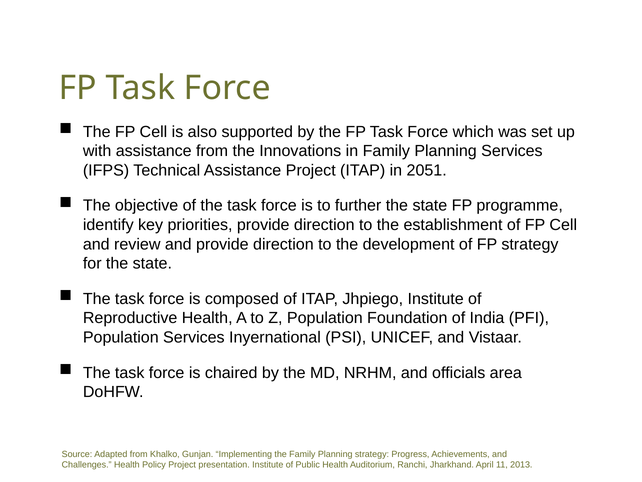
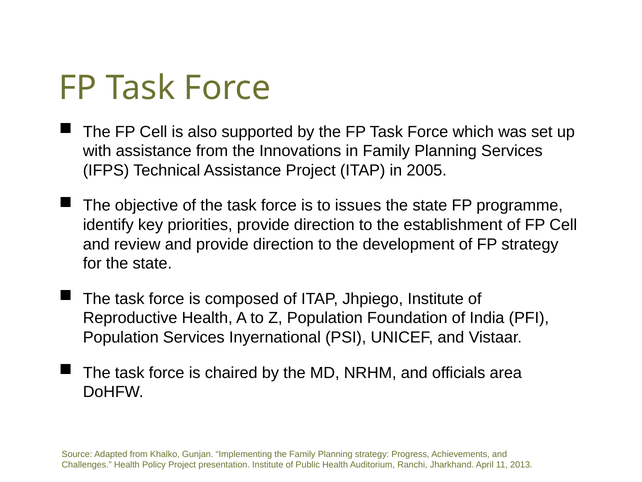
2051: 2051 -> 2005
further: further -> issues
